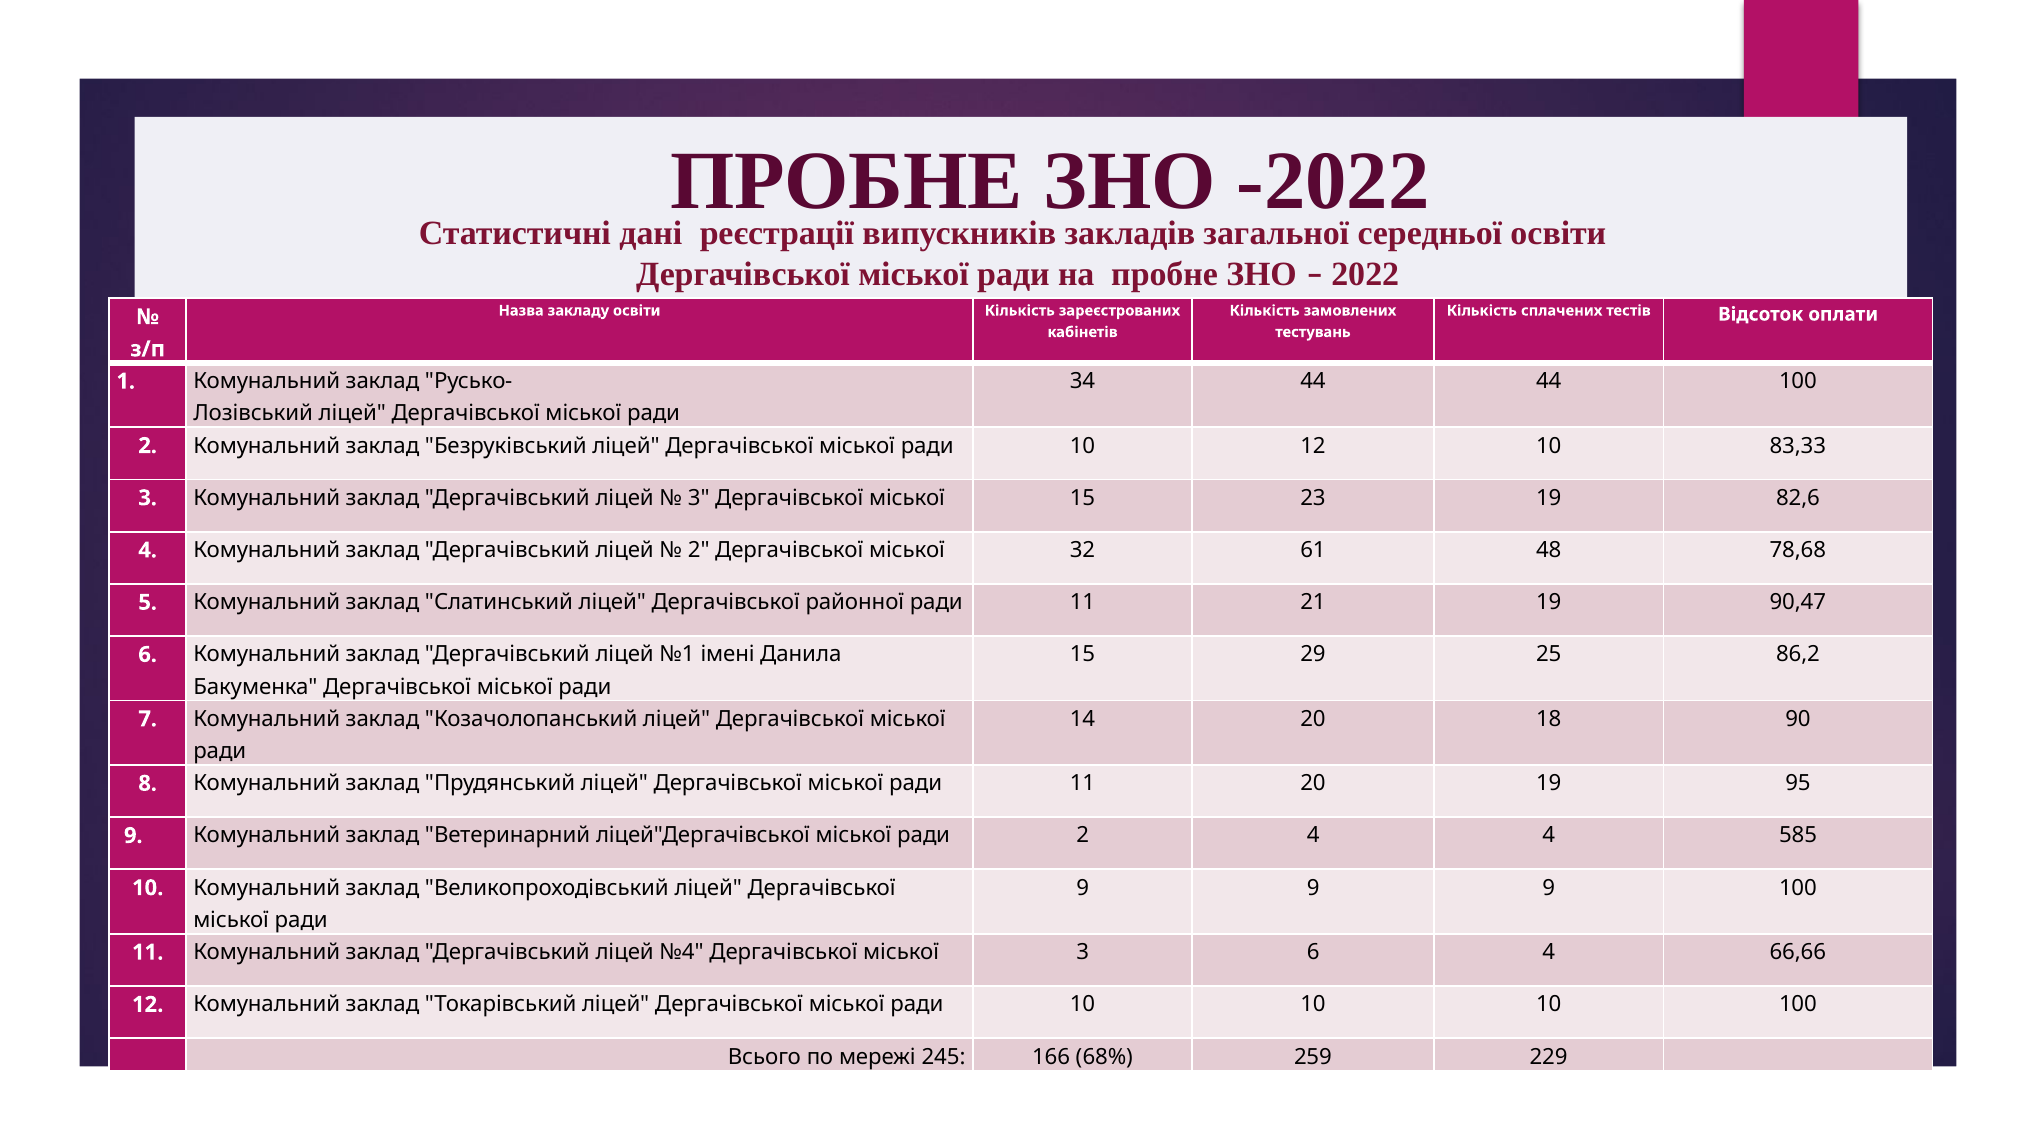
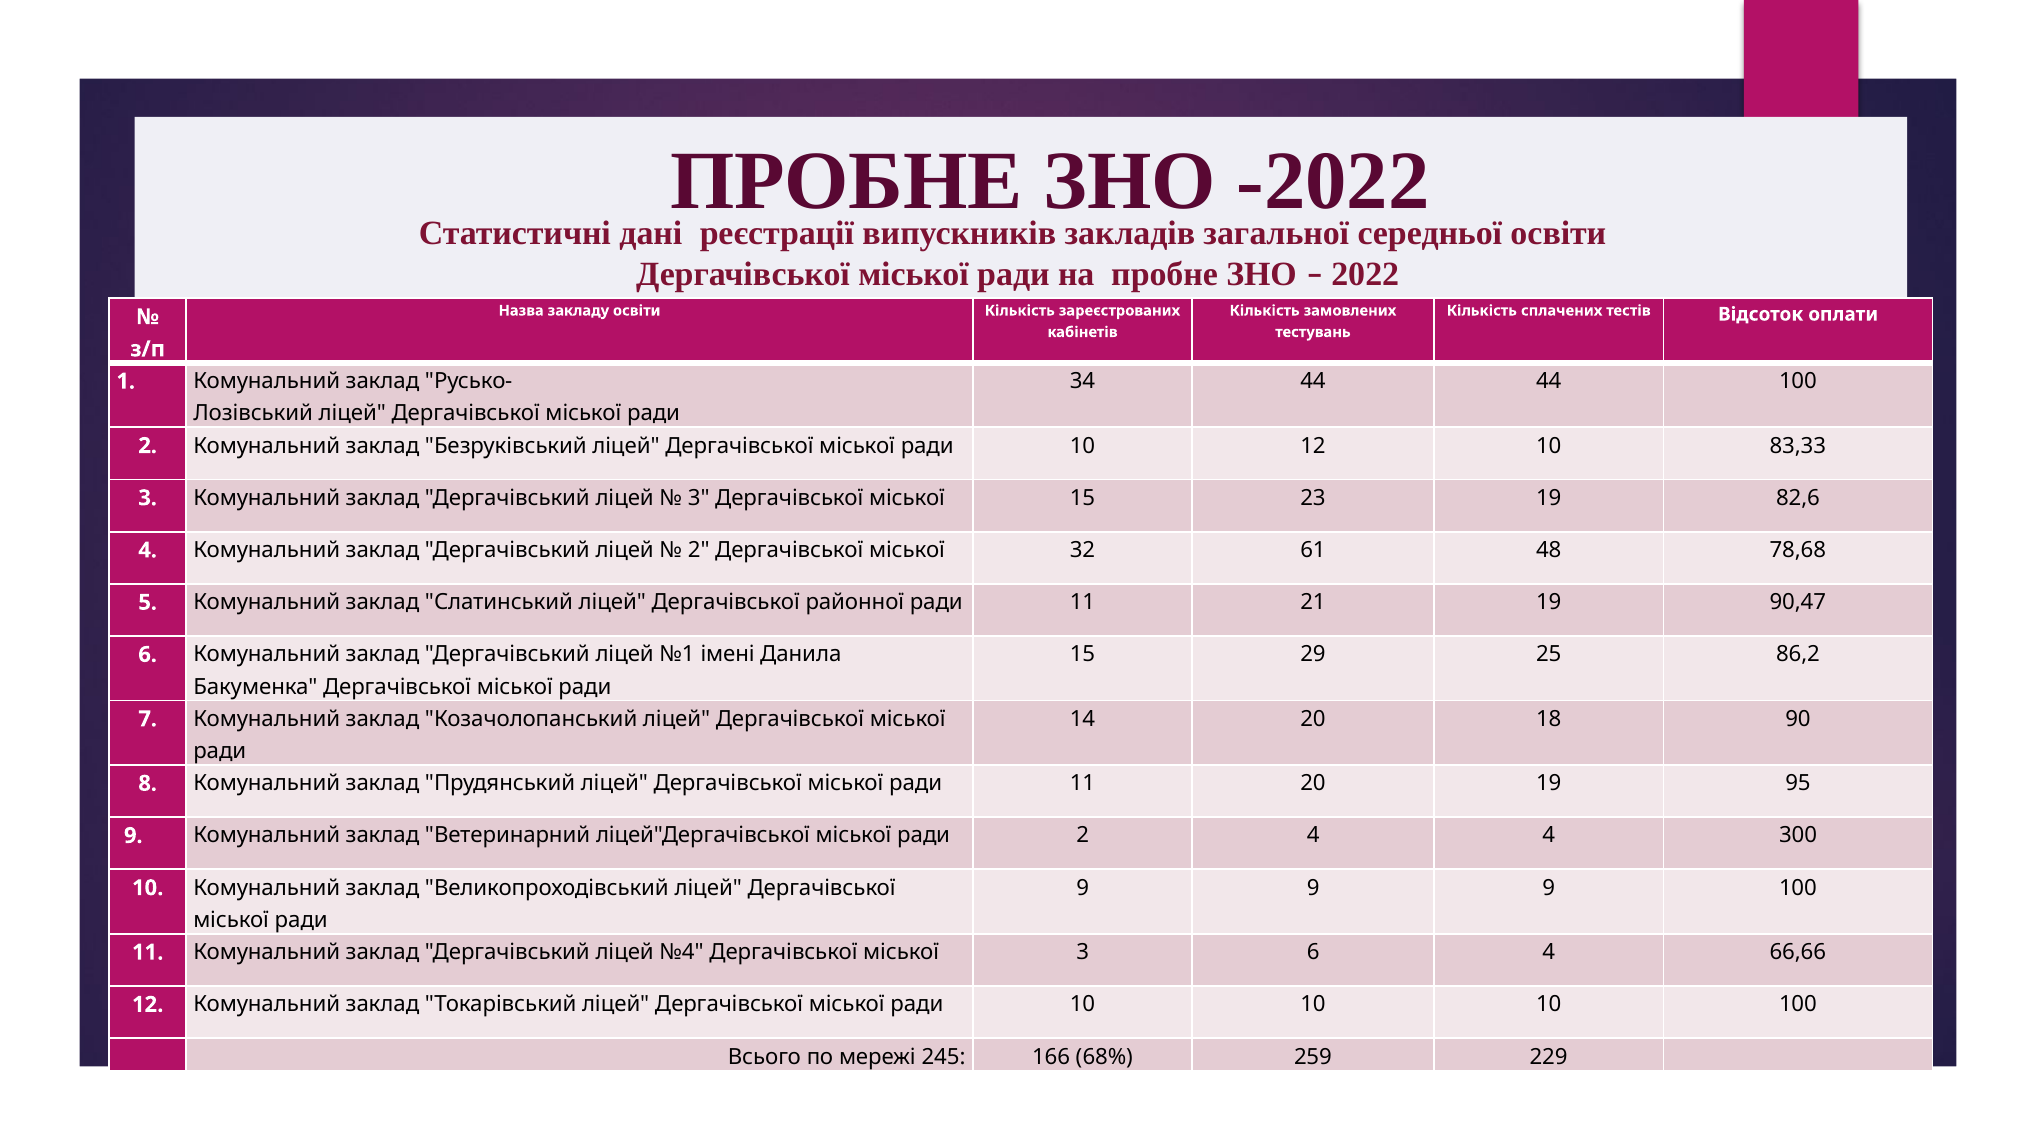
585: 585 -> 300
